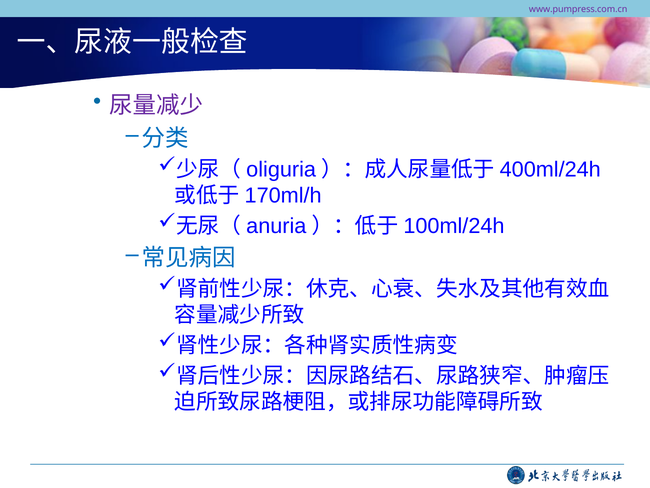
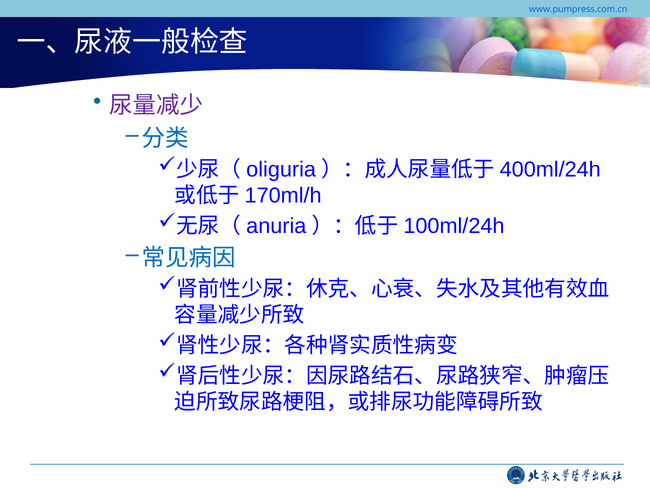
www.pumpress.com.cn colour: purple -> blue
